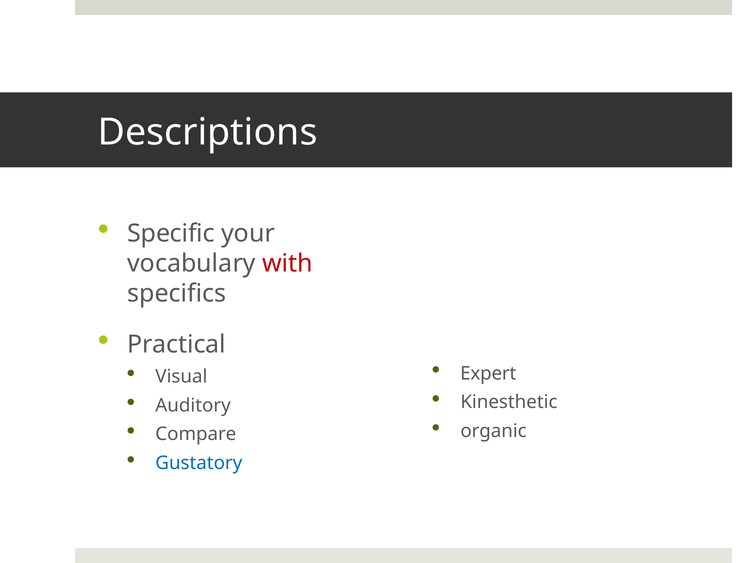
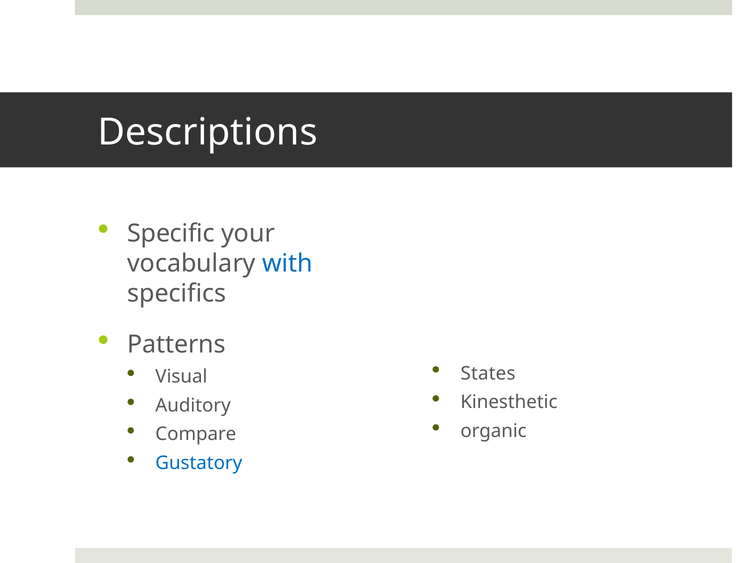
with colour: red -> blue
Practical: Practical -> Patterns
Expert: Expert -> States
